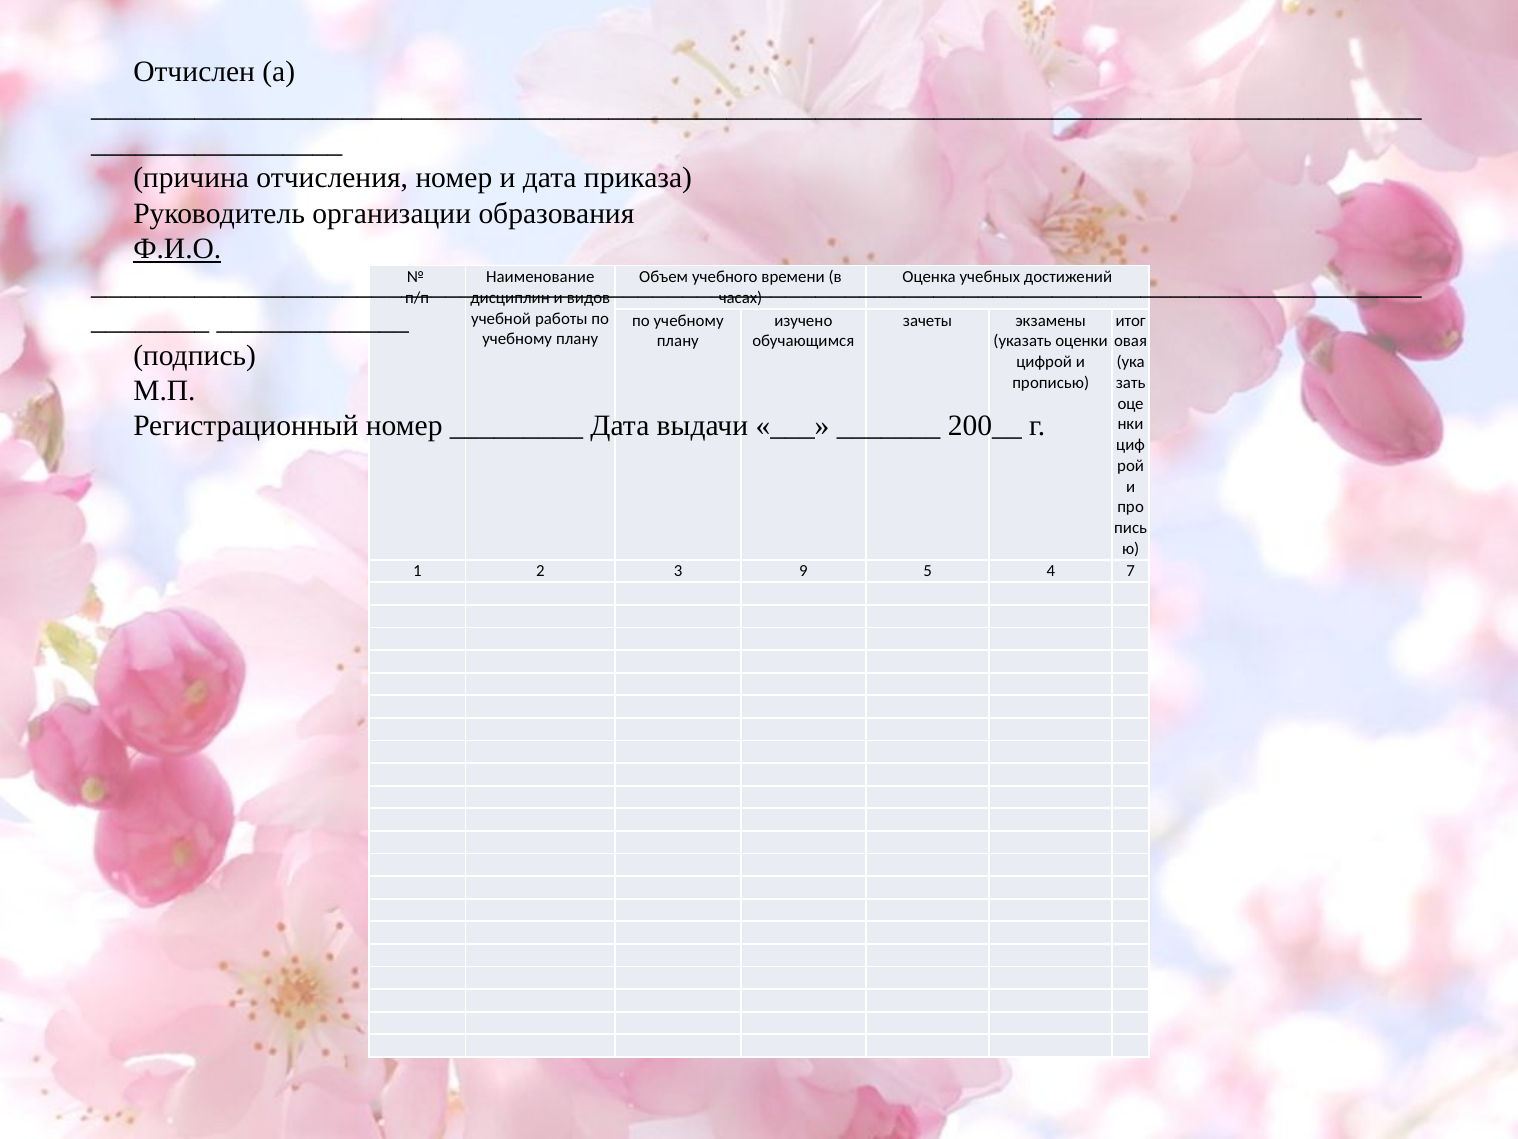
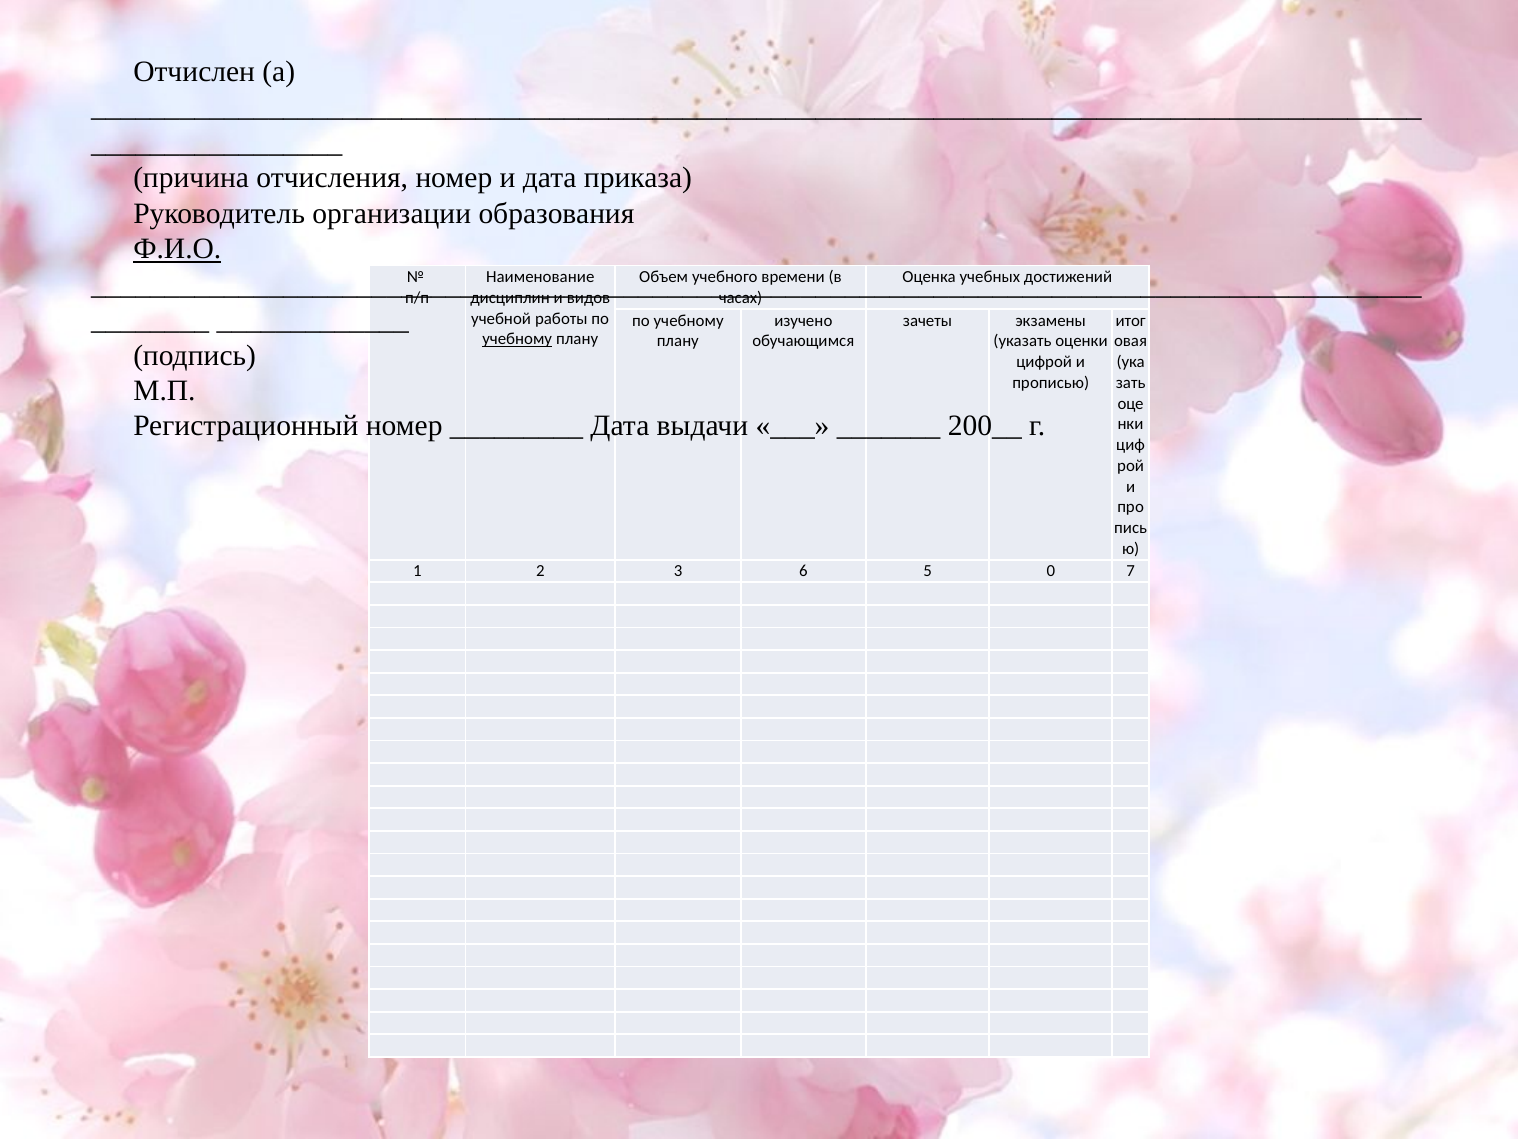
учебному at (517, 339) underline: none -> present
9: 9 -> 6
4: 4 -> 0
